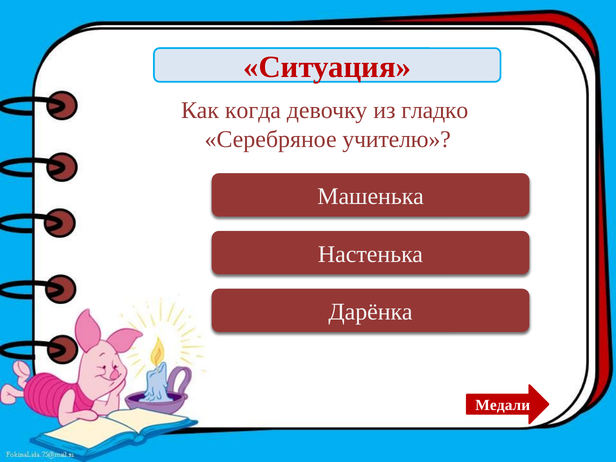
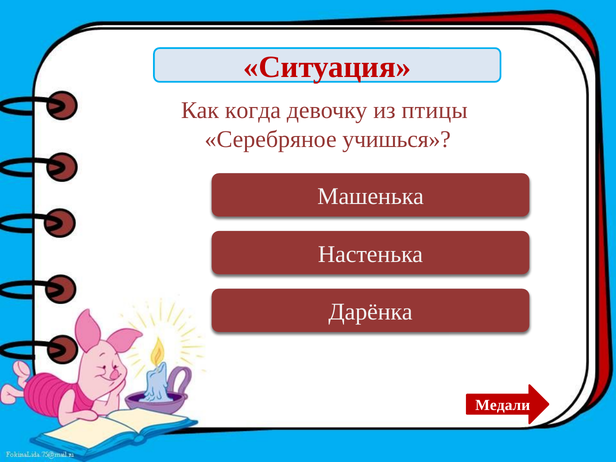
гладко: гладко -> птицы
учителю: учителю -> учишься
